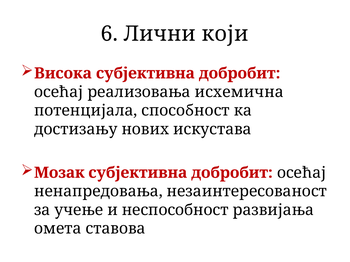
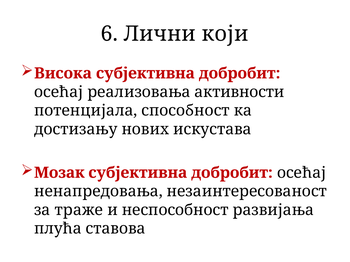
исхемична: исхемична -> активности
учење: учење -> траже
омета: омета -> плућа
